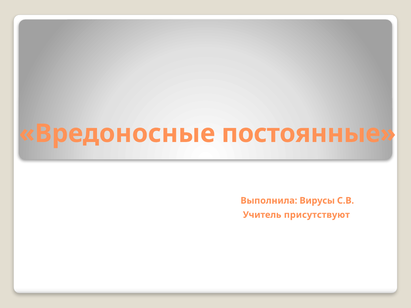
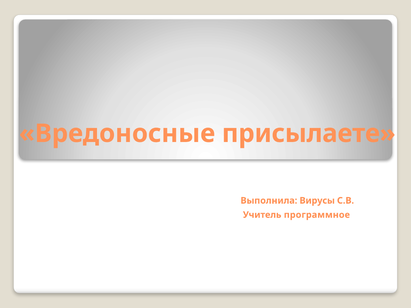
постоянные: постоянные -> присылаете
присутствуют: присутствуют -> программное
